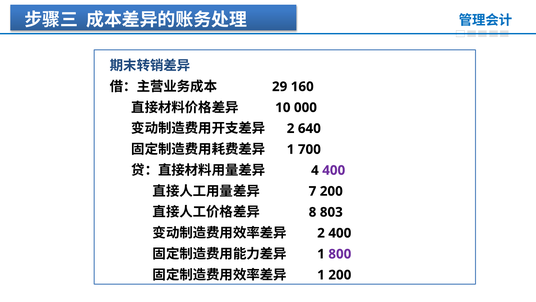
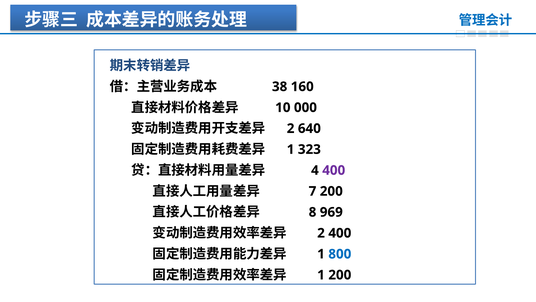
29: 29 -> 38
700: 700 -> 323
803: 803 -> 969
800 colour: purple -> blue
